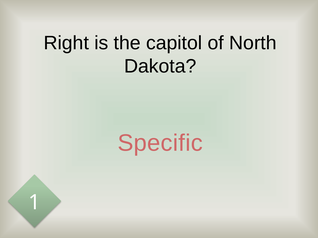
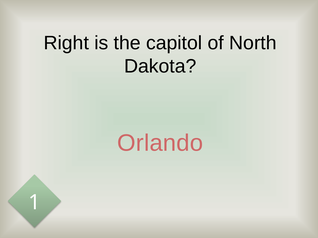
Specific: Specific -> Orlando
